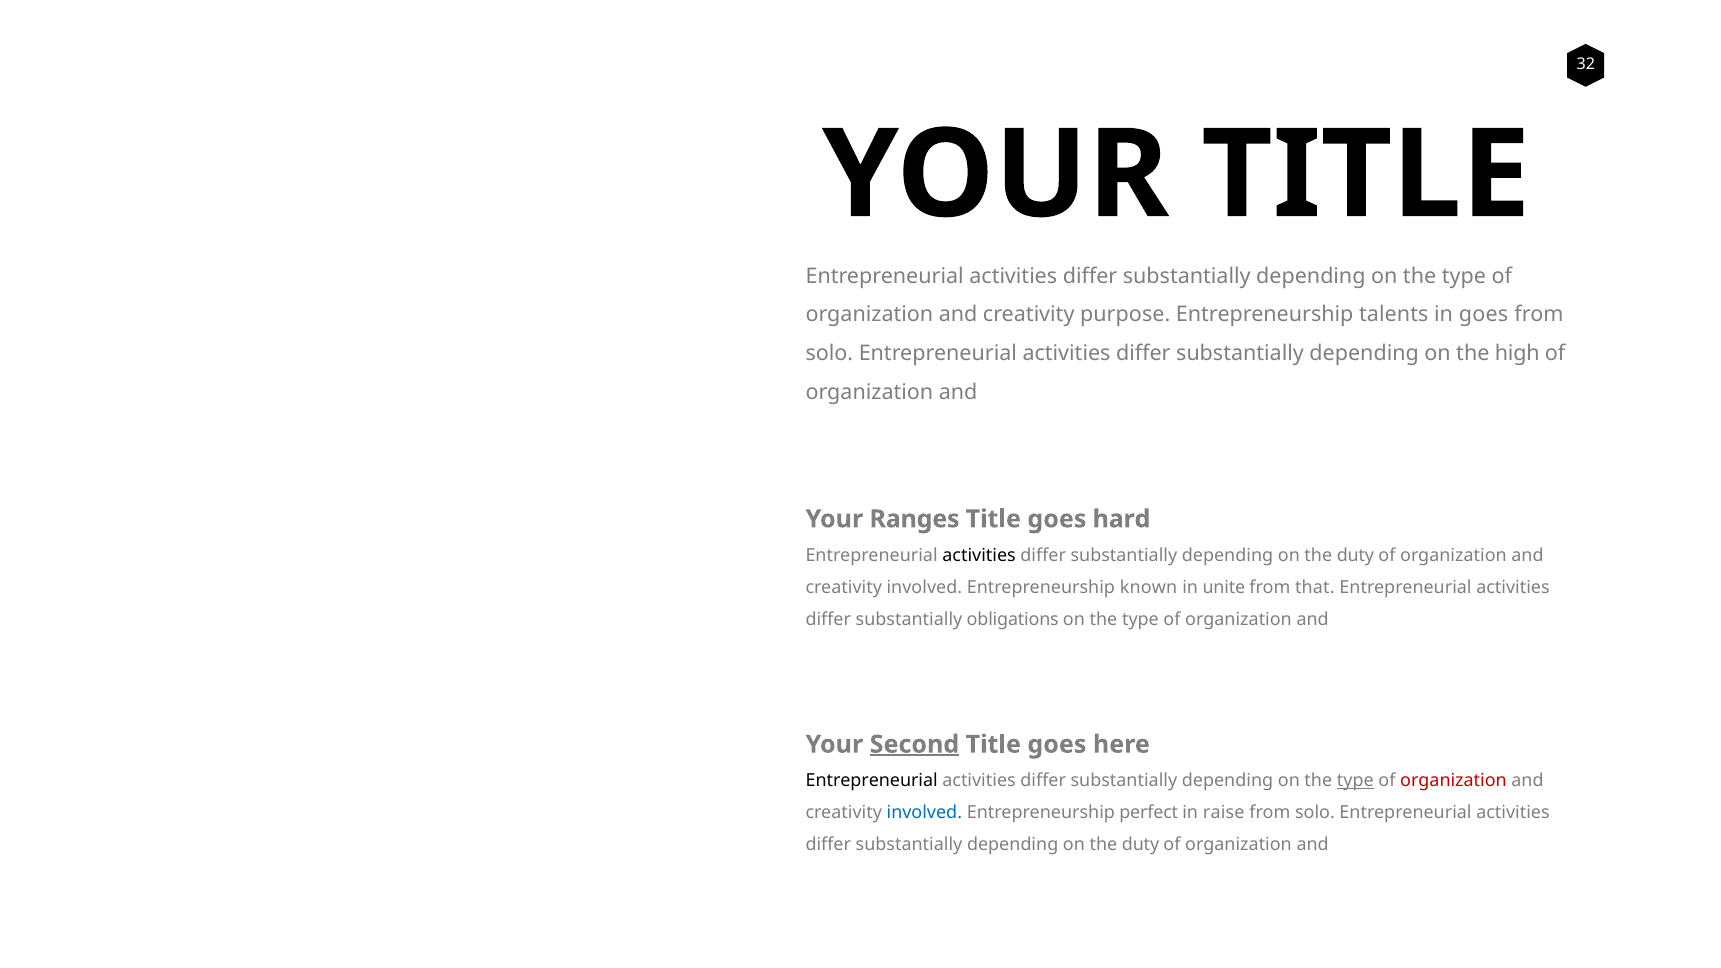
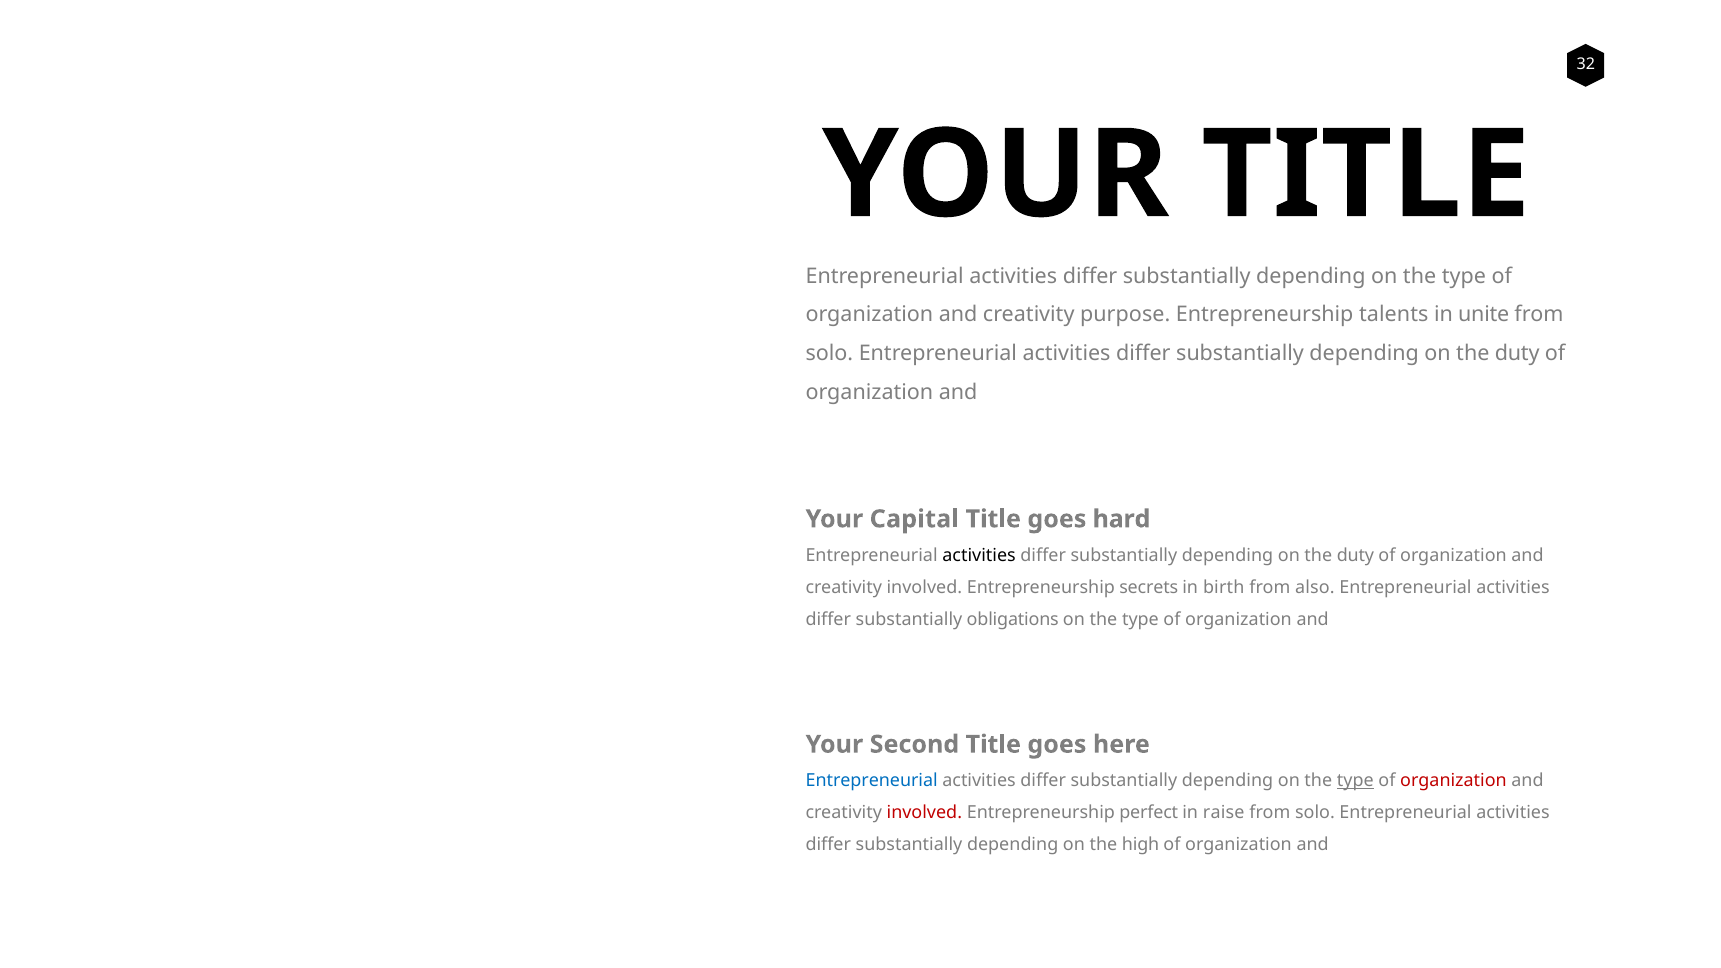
in goes: goes -> unite
high at (1517, 354): high -> duty
Ranges: Ranges -> Capital
known: known -> secrets
unite: unite -> birth
that: that -> also
Second underline: present -> none
Entrepreneurial at (872, 781) colour: black -> blue
involved at (924, 813) colour: blue -> red
duty at (1141, 845): duty -> high
